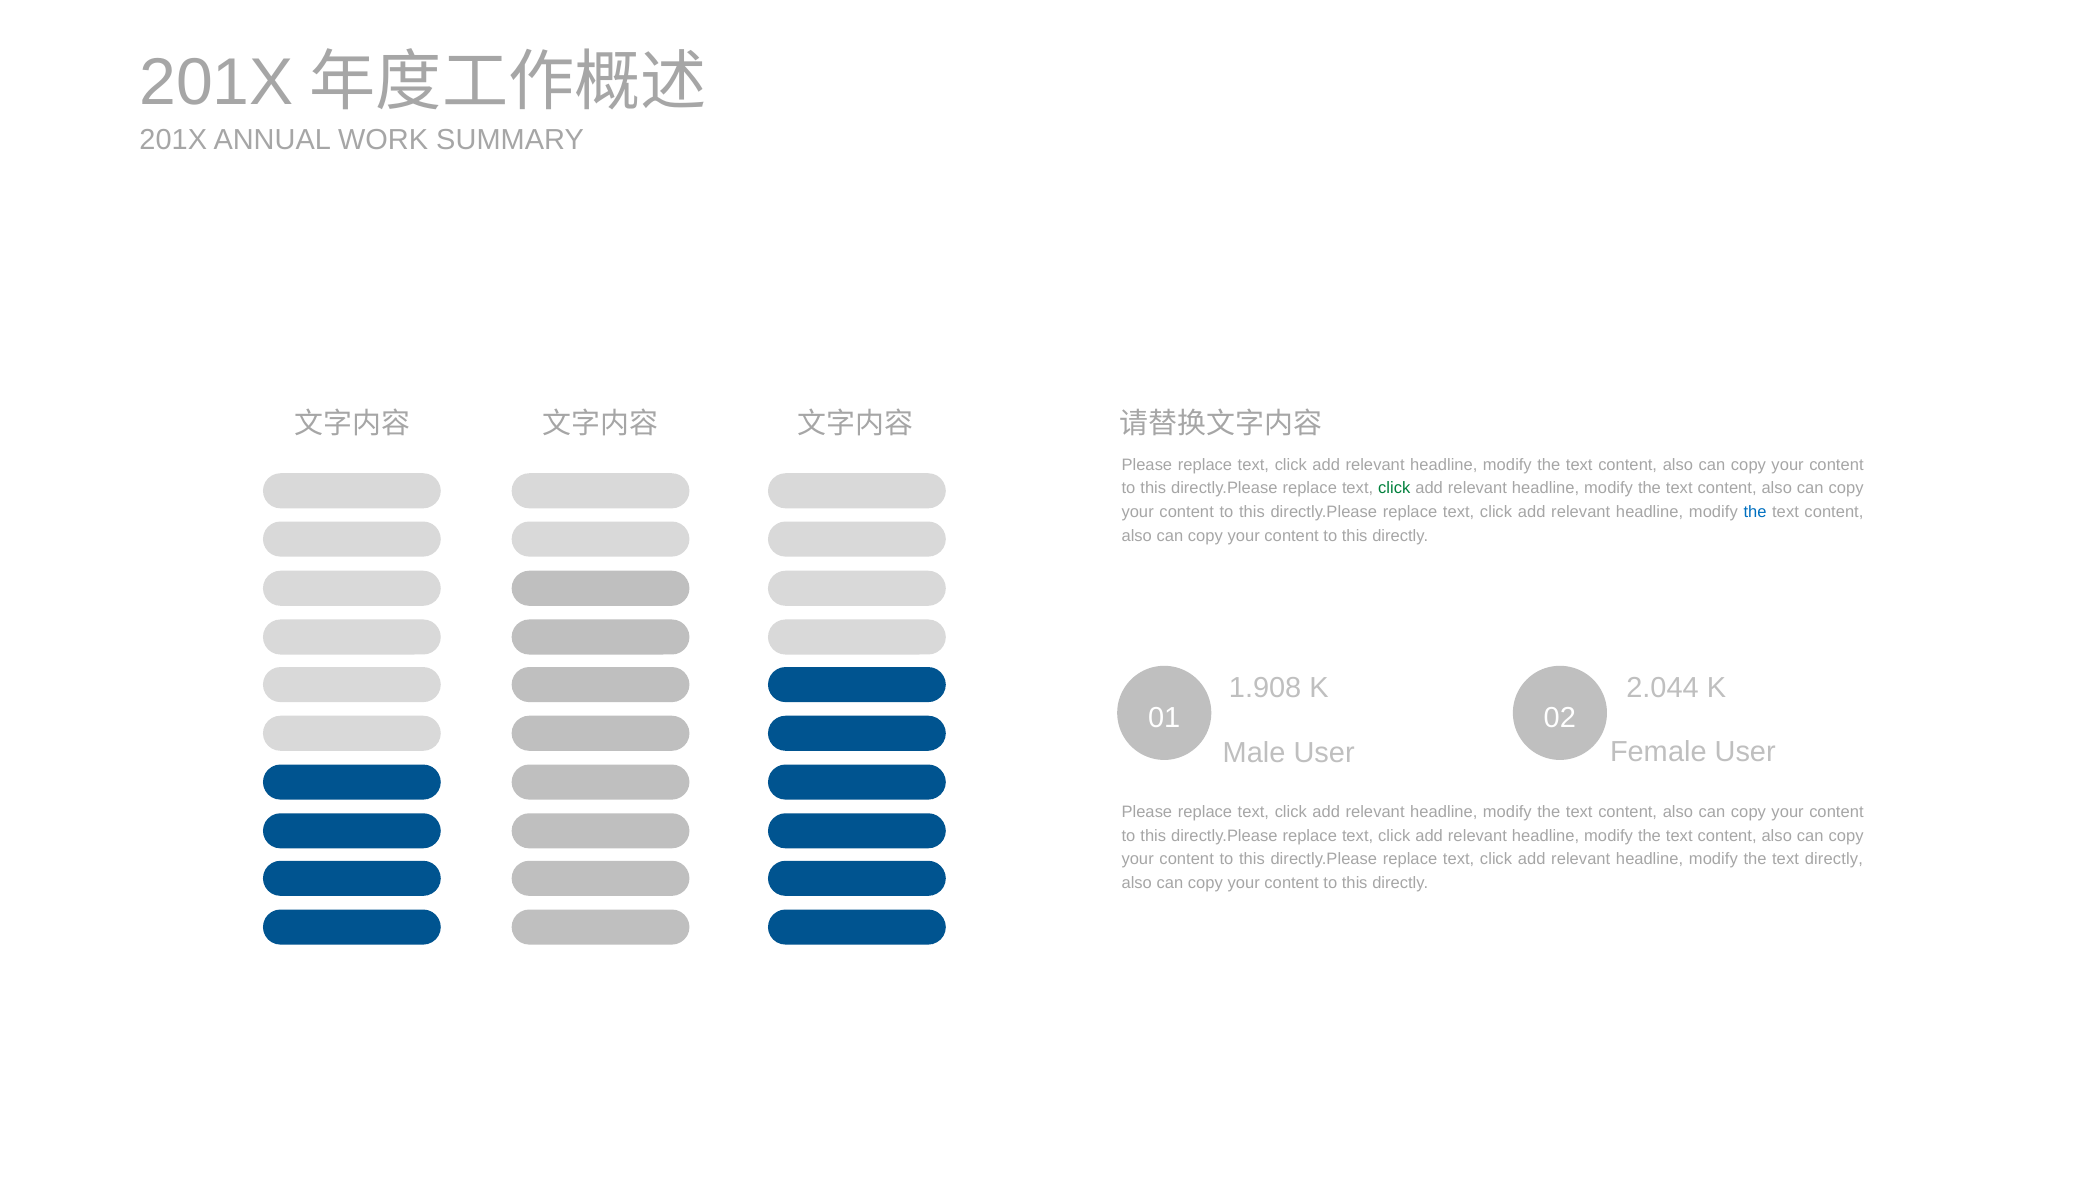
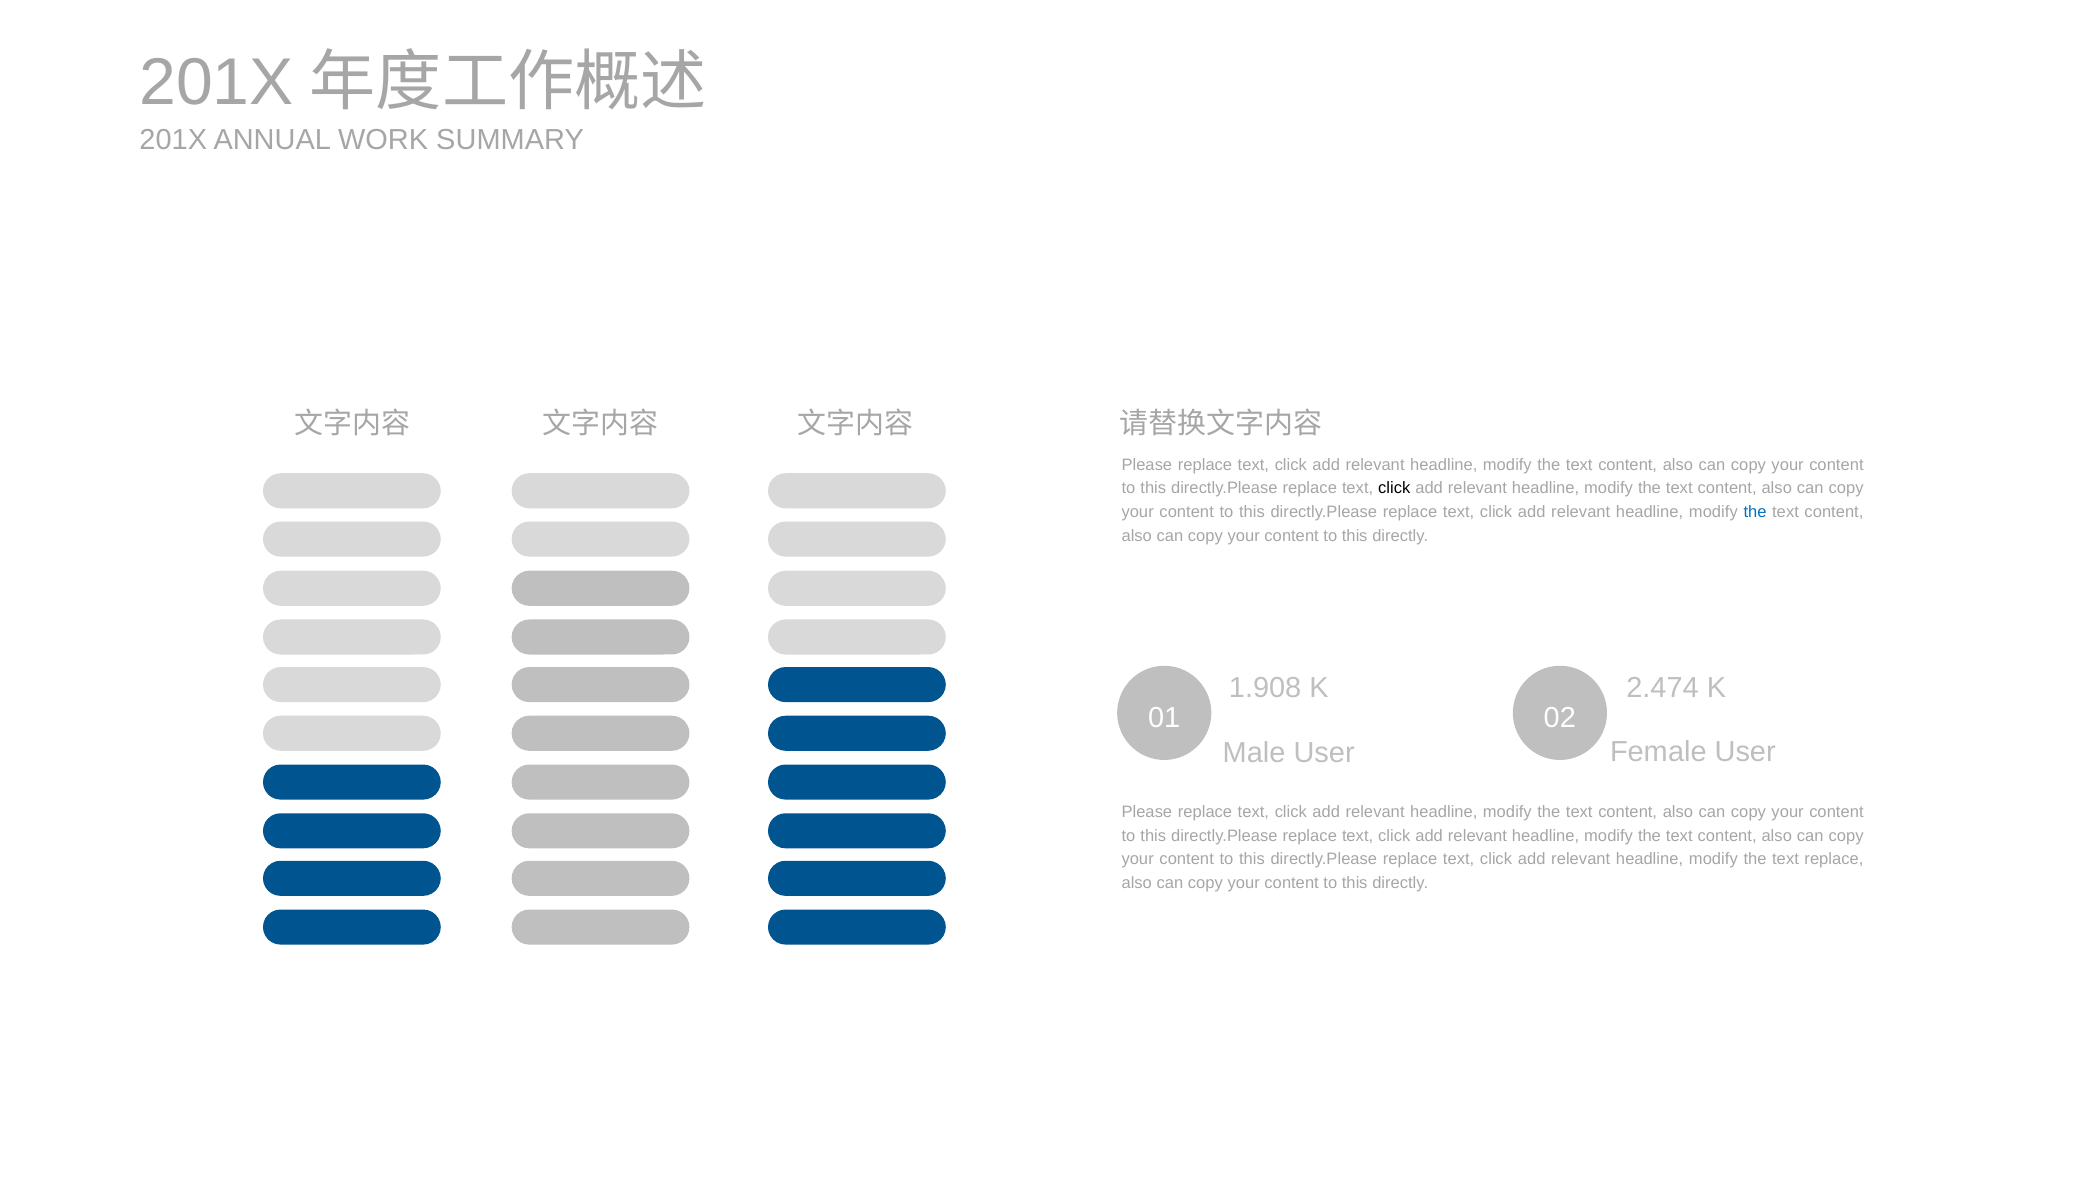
click at (1394, 488) colour: green -> black
2.044: 2.044 -> 2.474
text directly: directly -> replace
